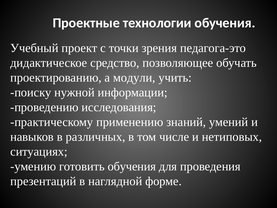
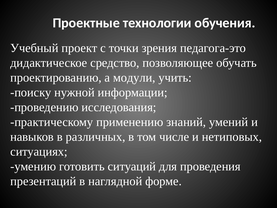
готовить обучения: обучения -> ситуаций
